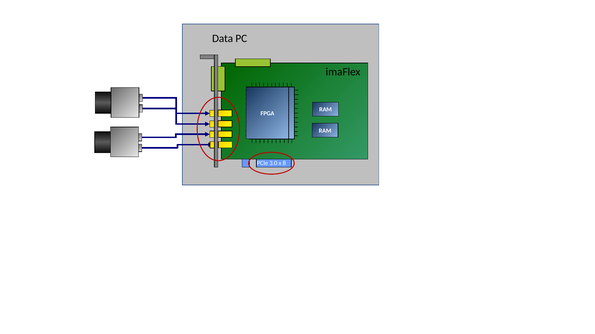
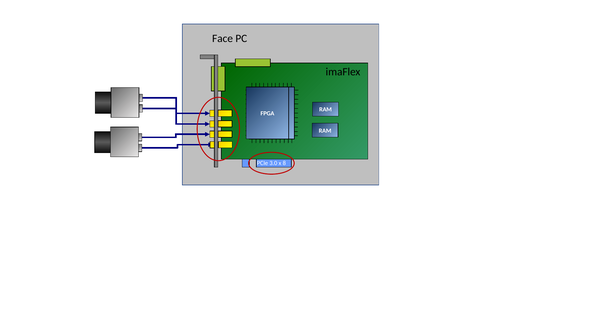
Data: Data -> Face
